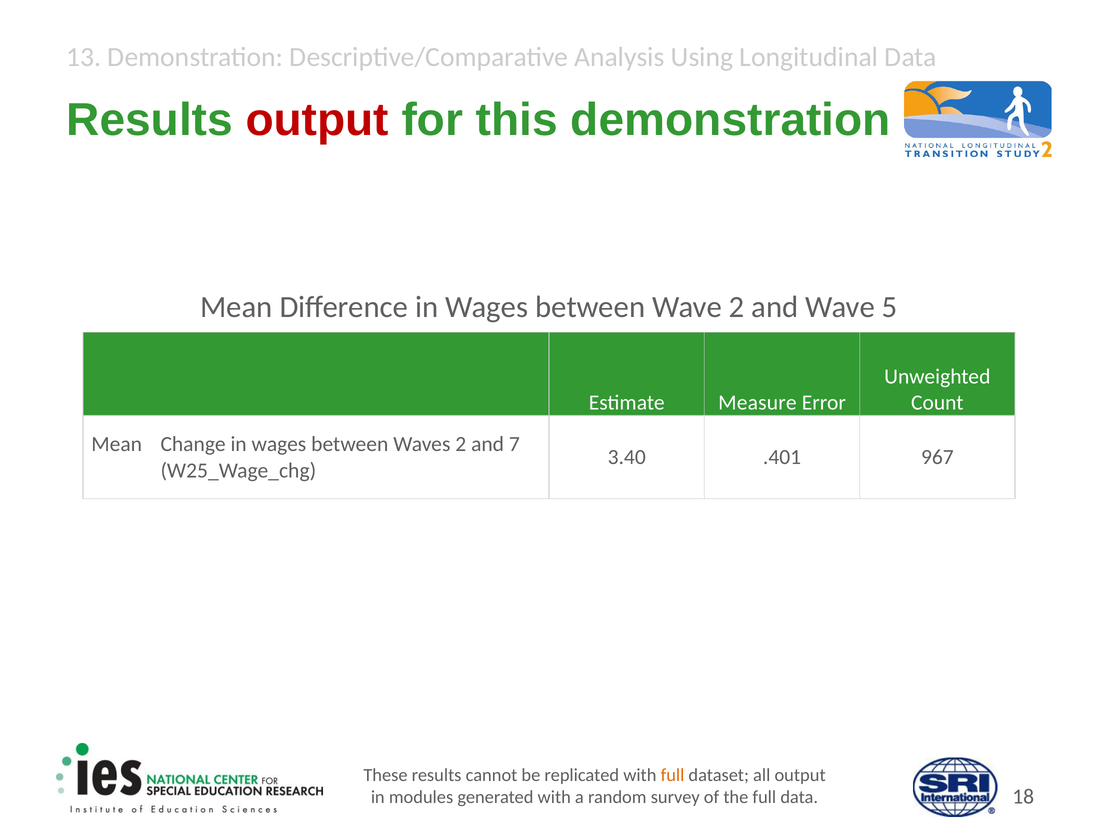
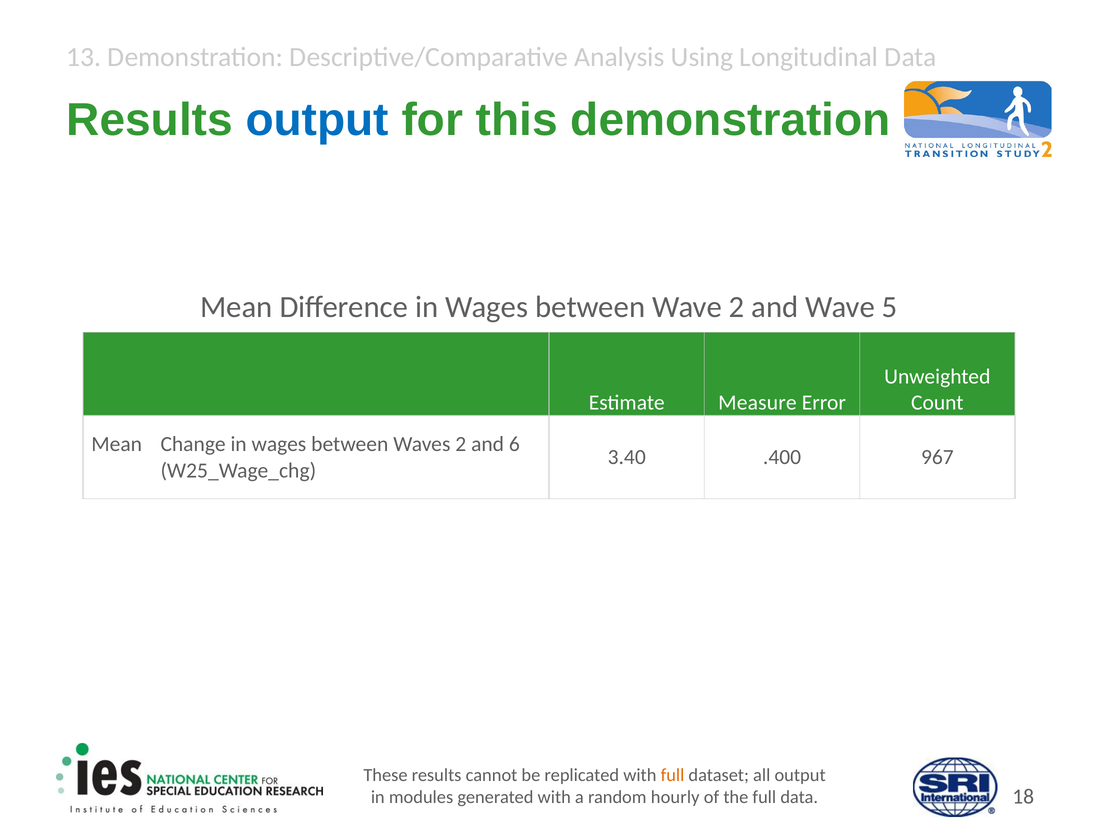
output at (317, 120) colour: red -> blue
7: 7 -> 6
.401: .401 -> .400
survey: survey -> hourly
